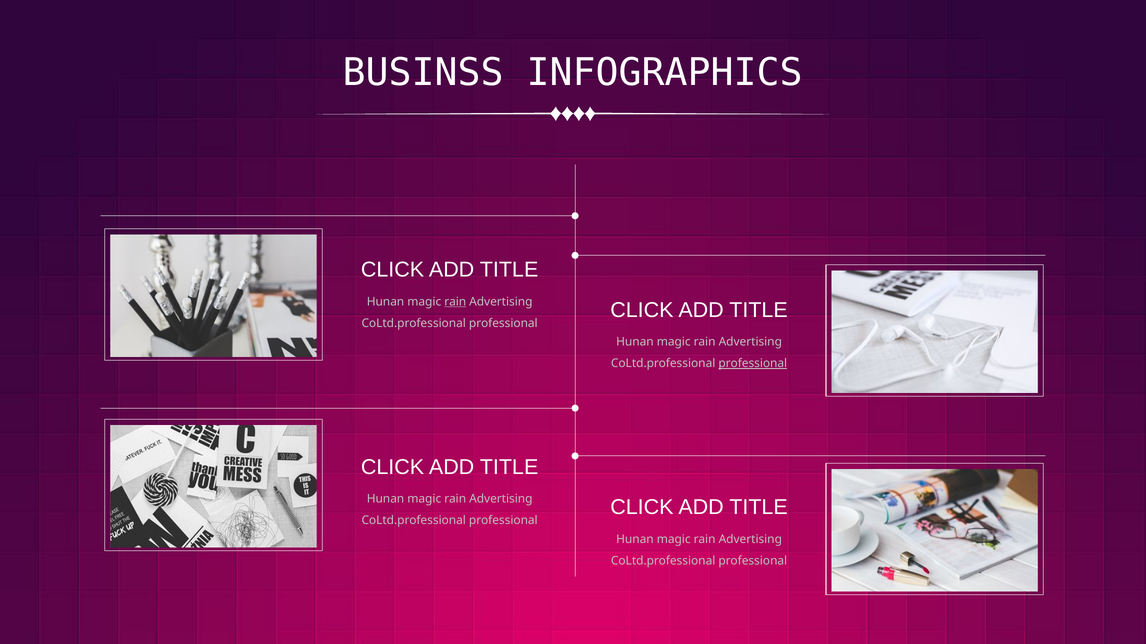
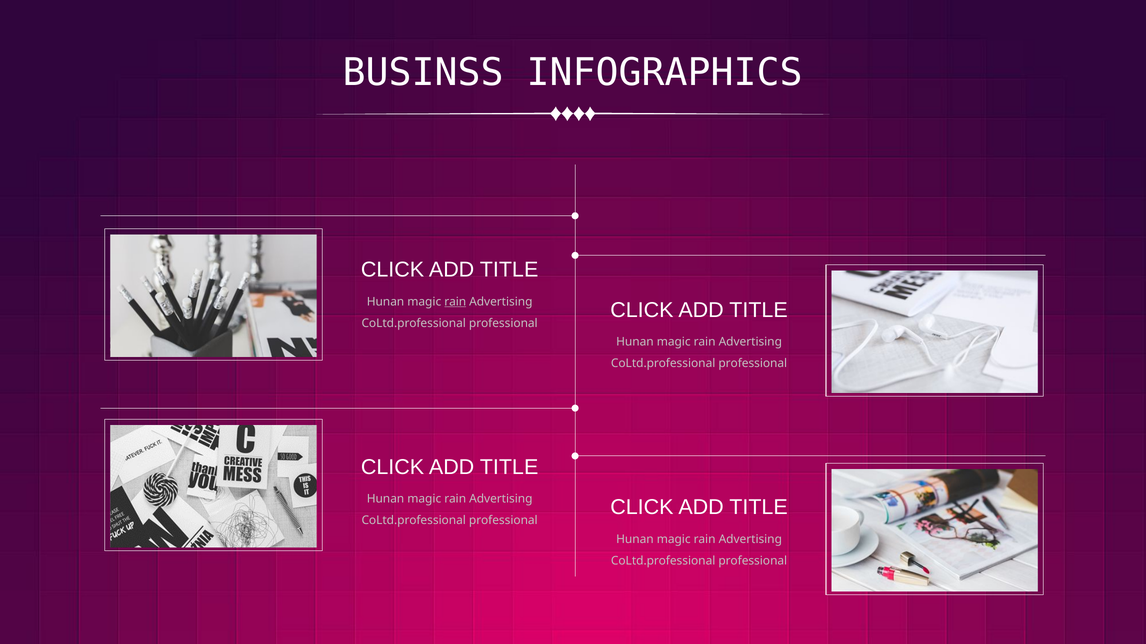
professional at (753, 364) underline: present -> none
